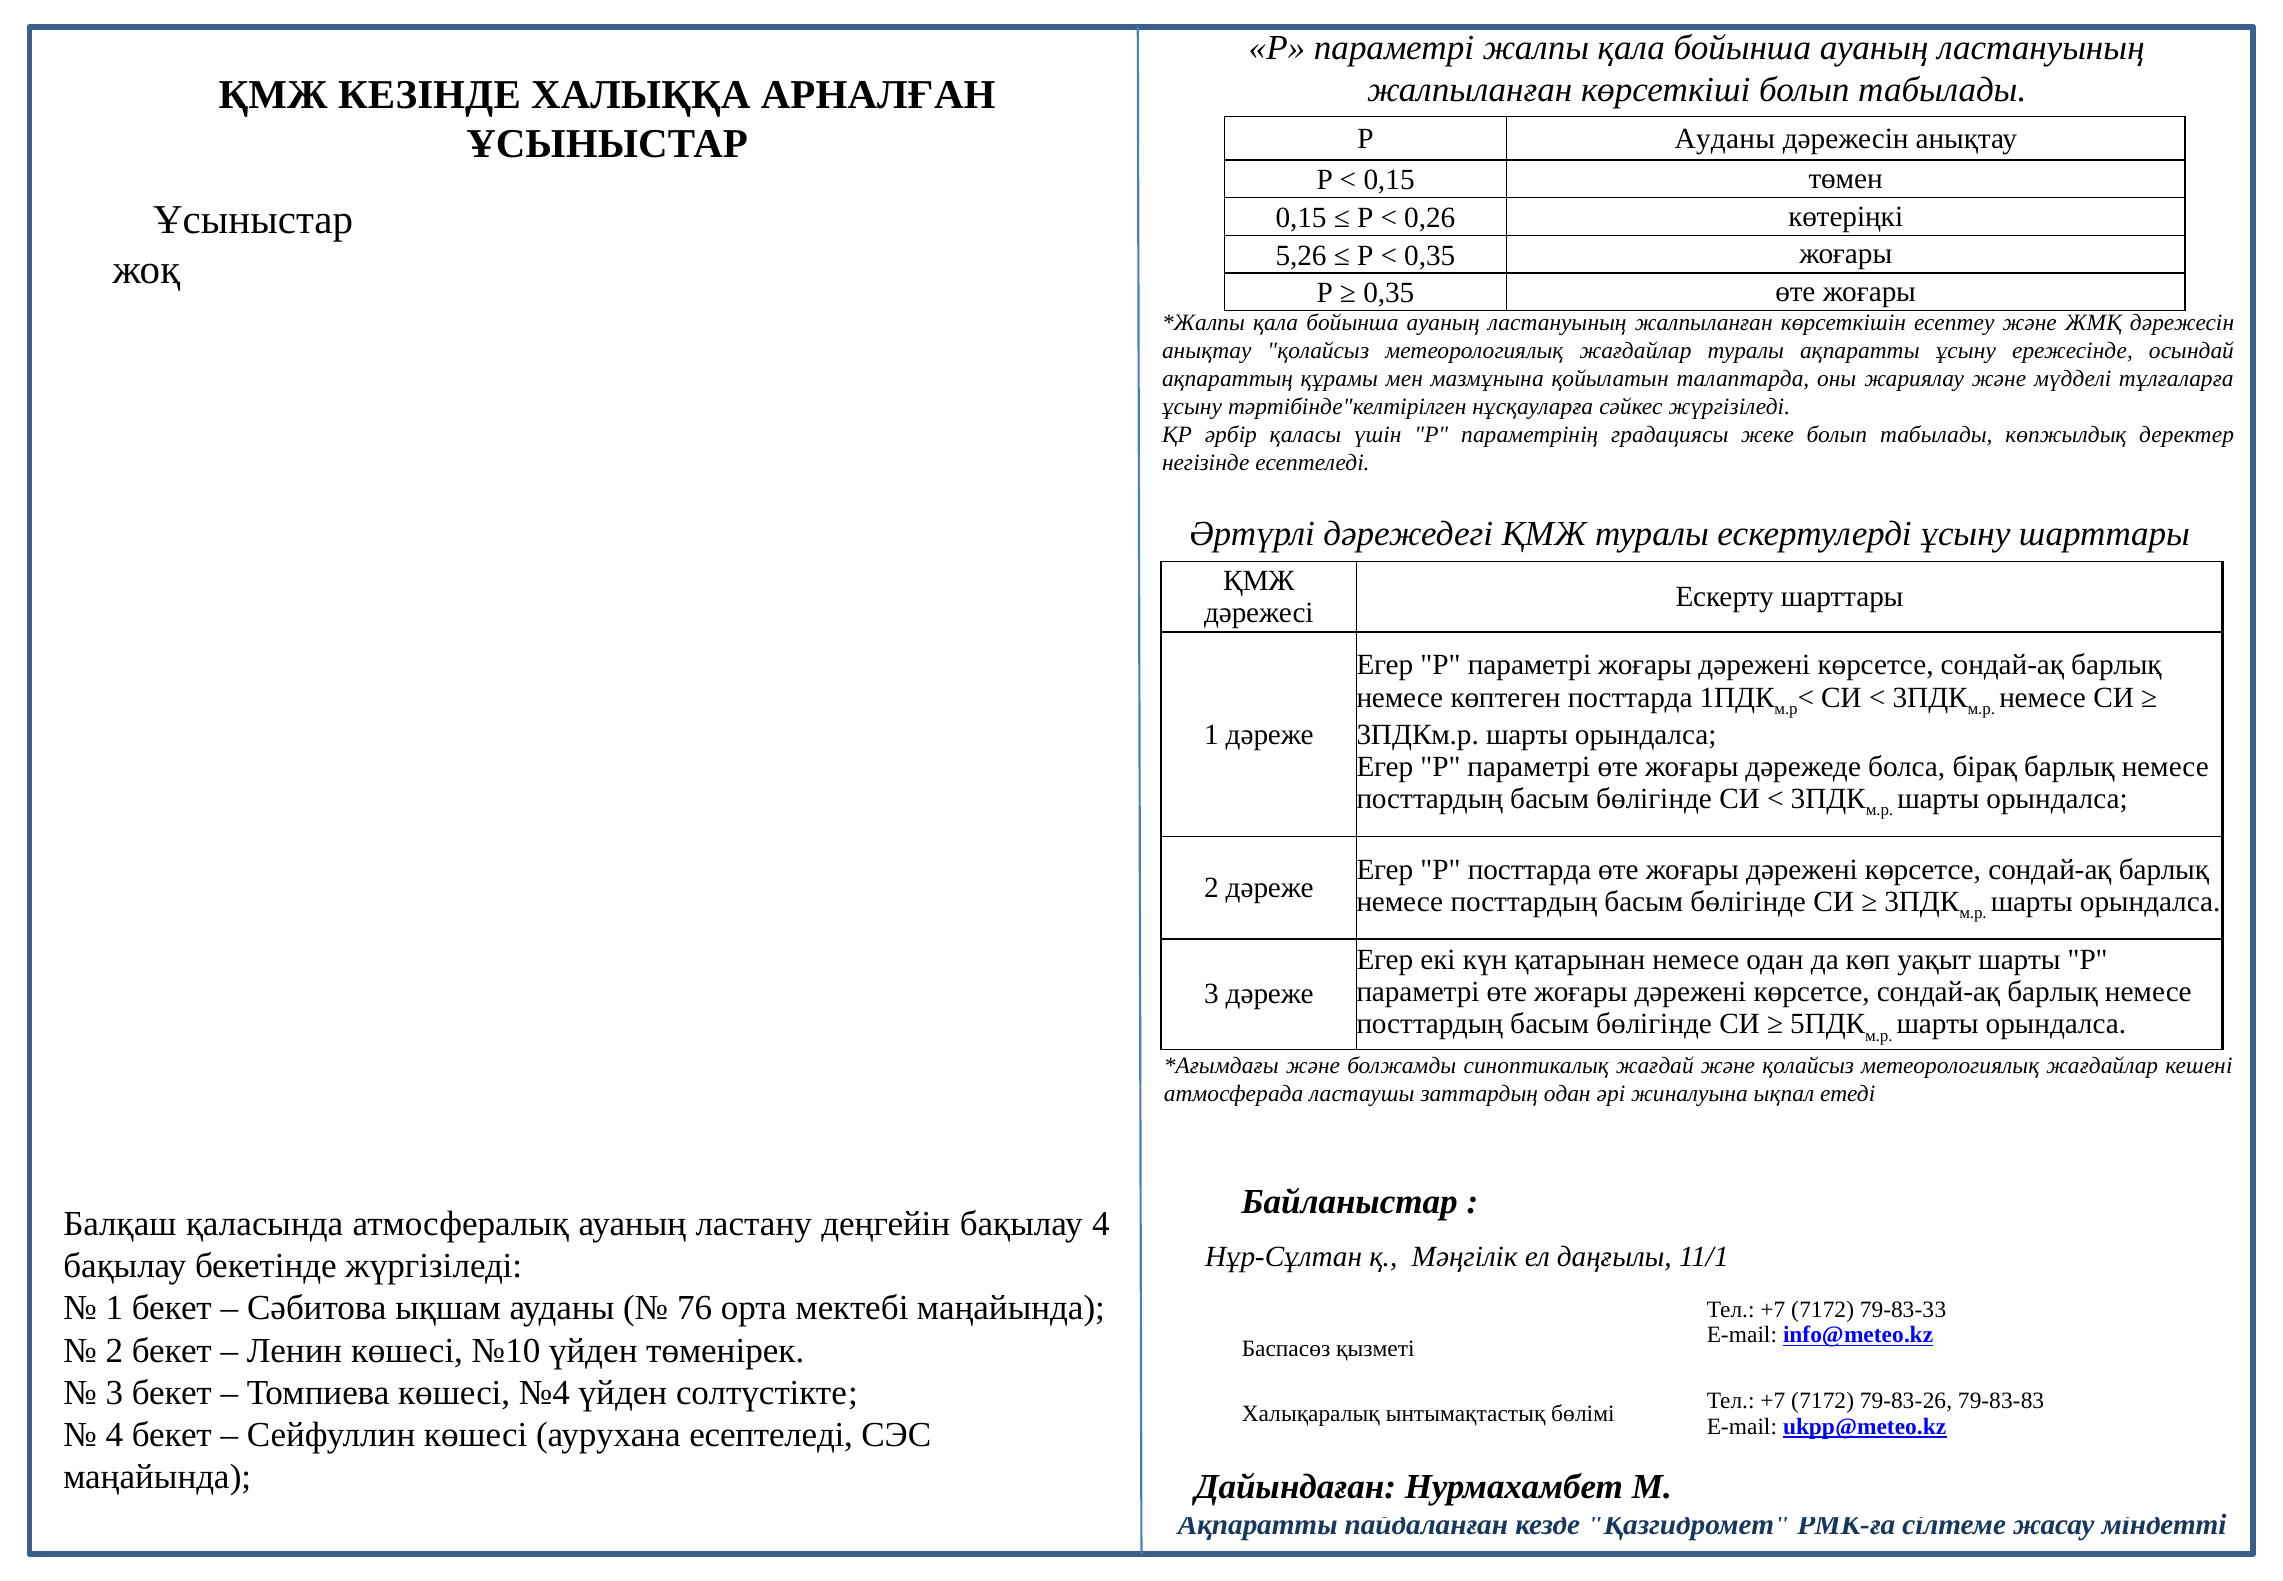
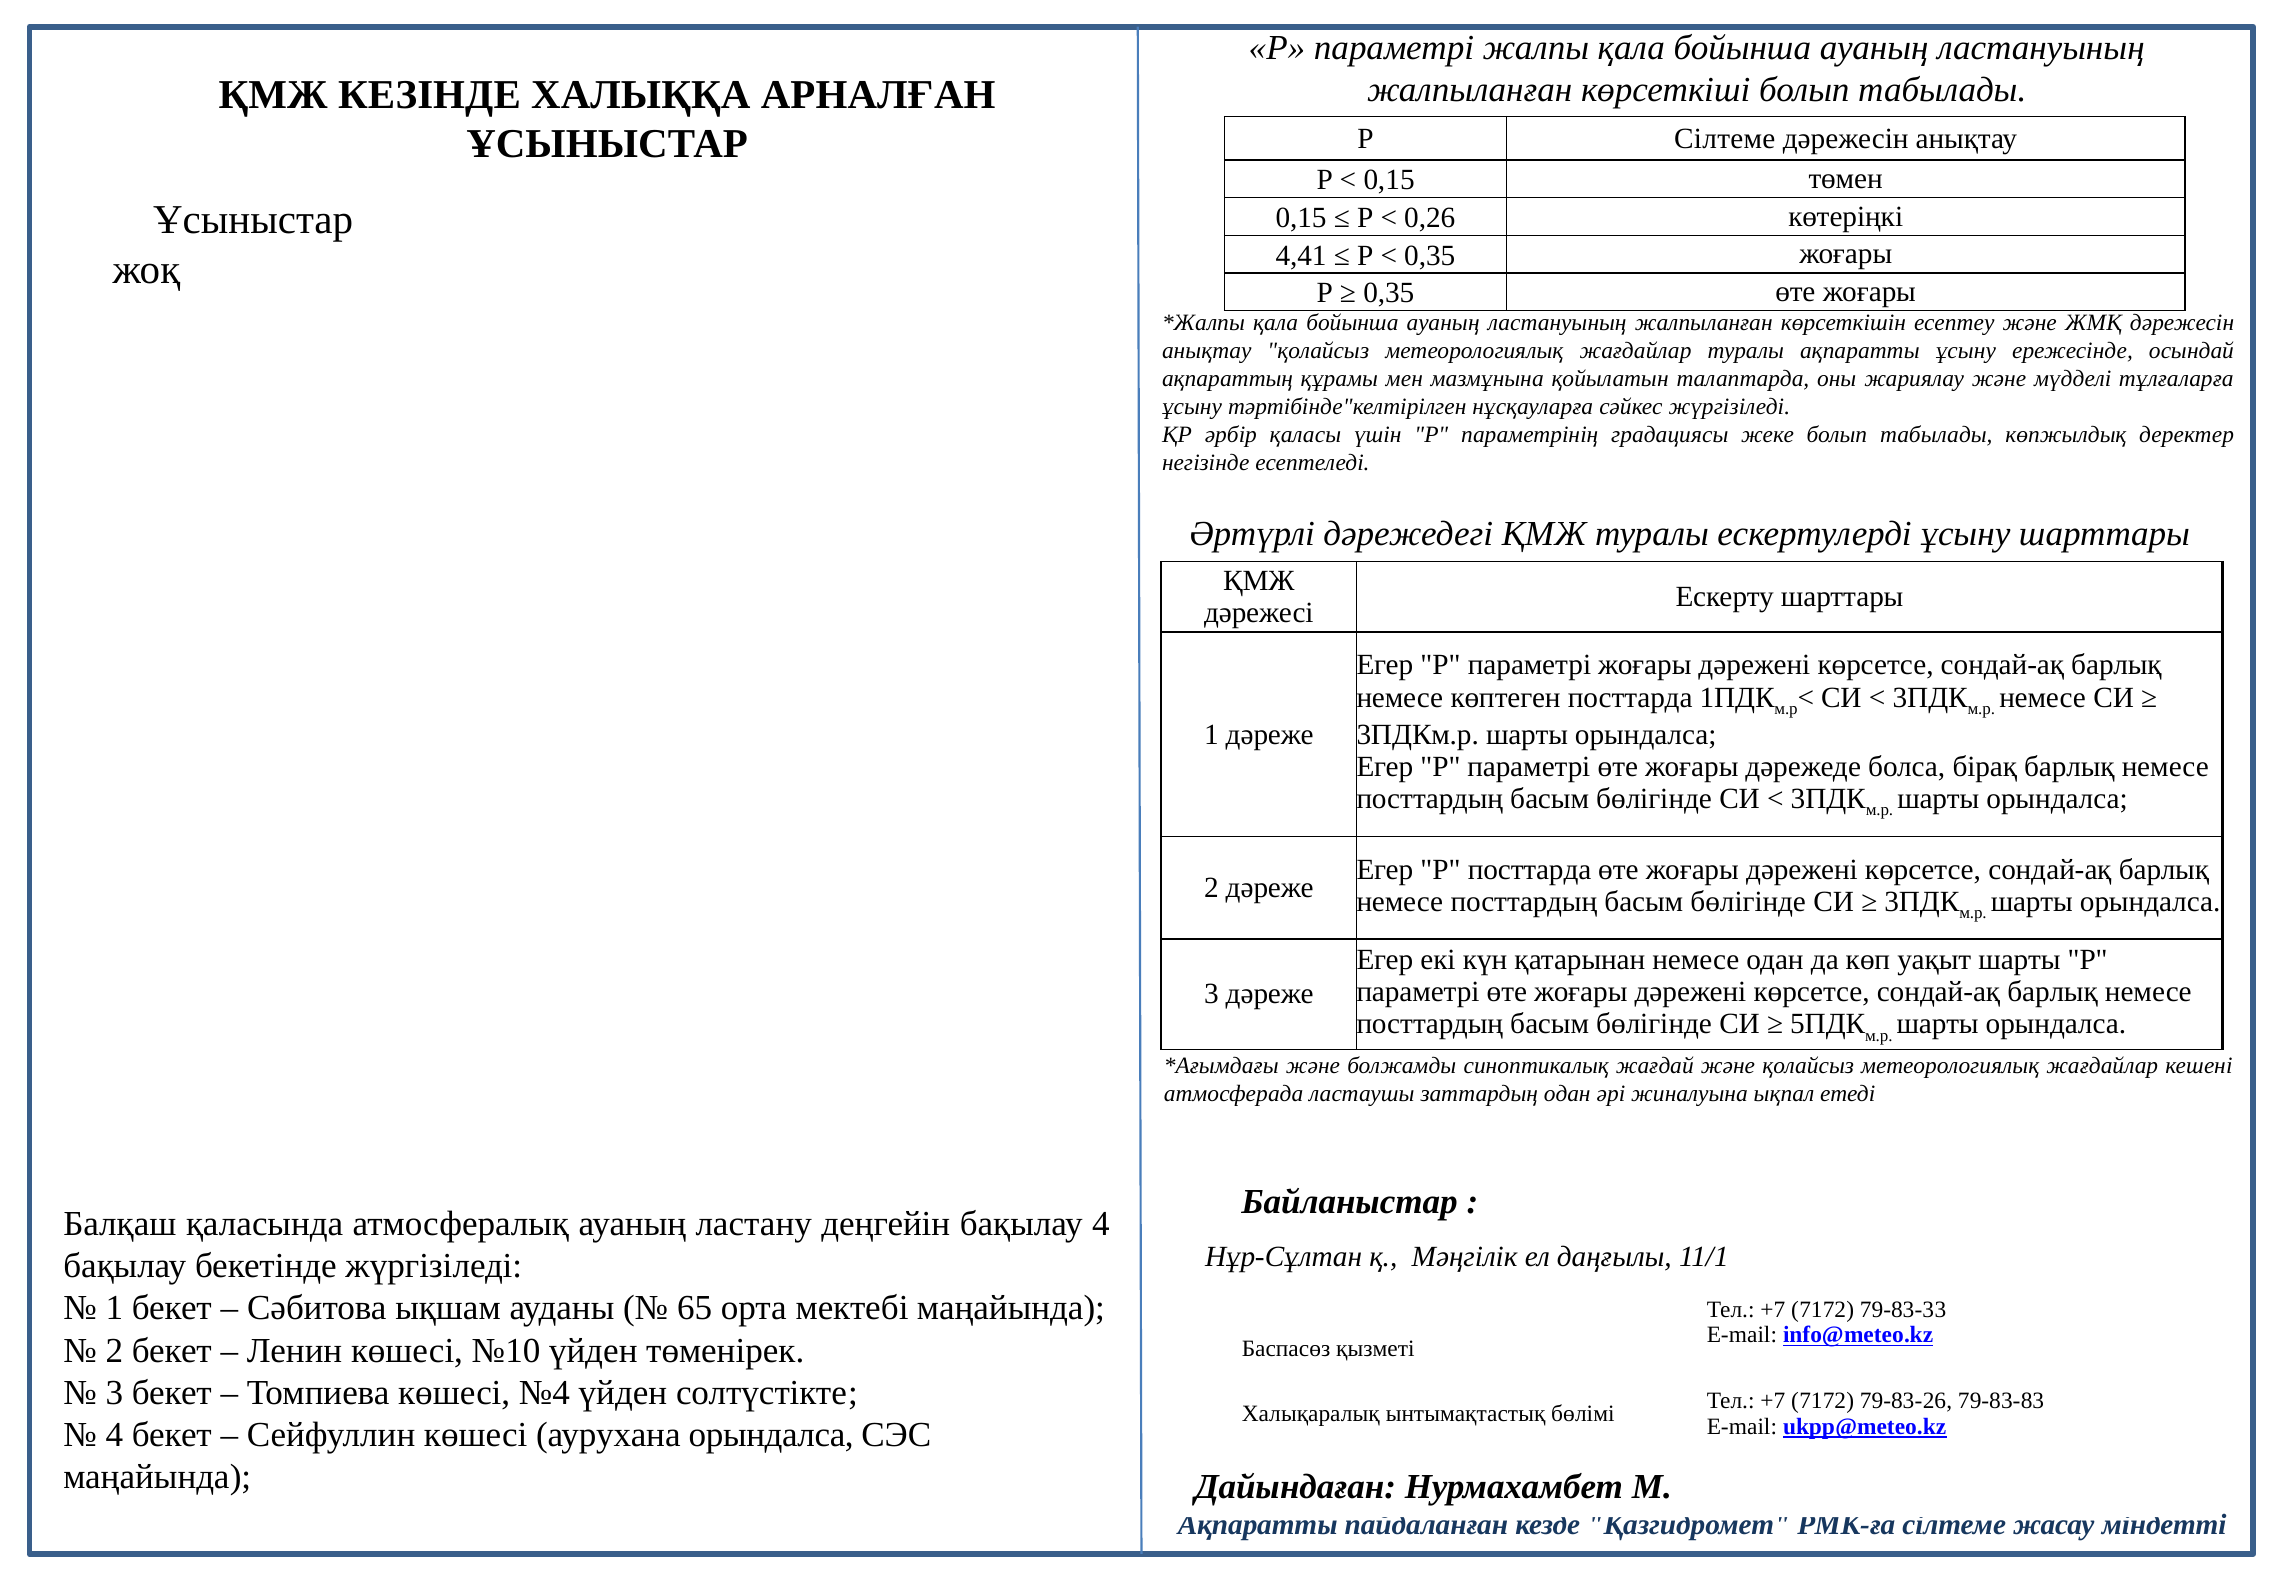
Р Ауданы: Ауданы -> Сілтеме
5,26: 5,26 -> 4,41
76: 76 -> 65
аурухана есептеледі: есептеледі -> орындалса
